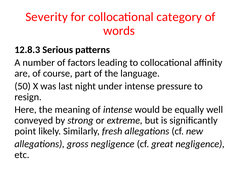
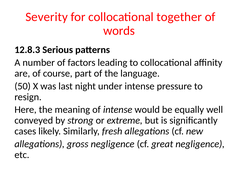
category: category -> together
point: point -> cases
